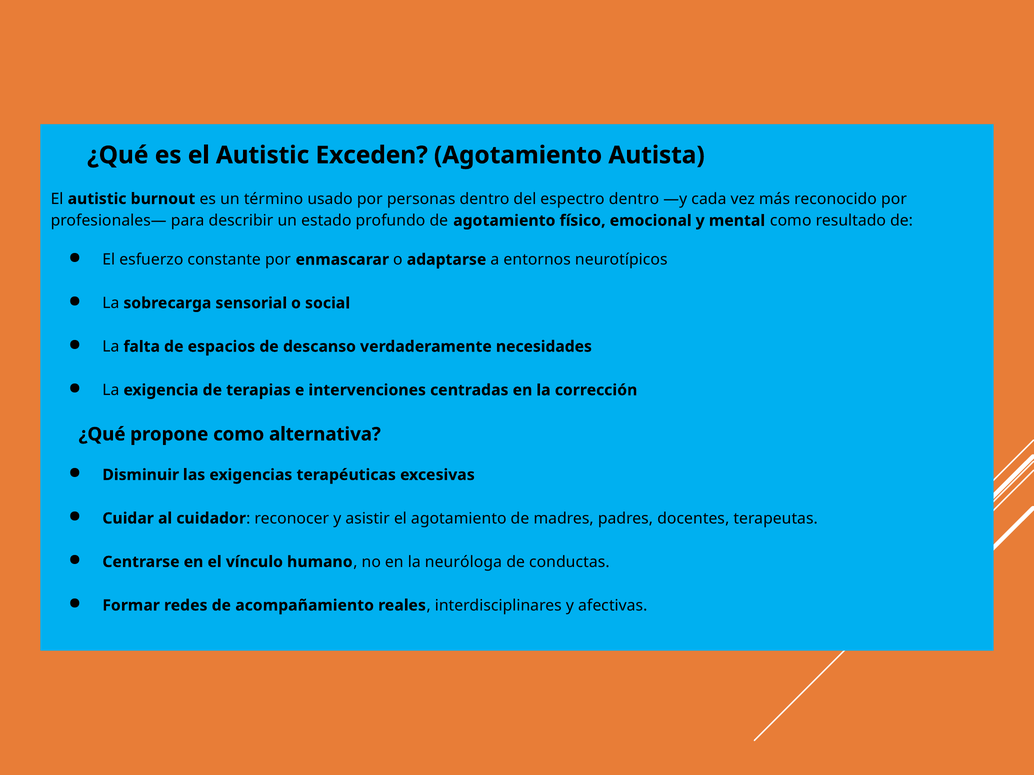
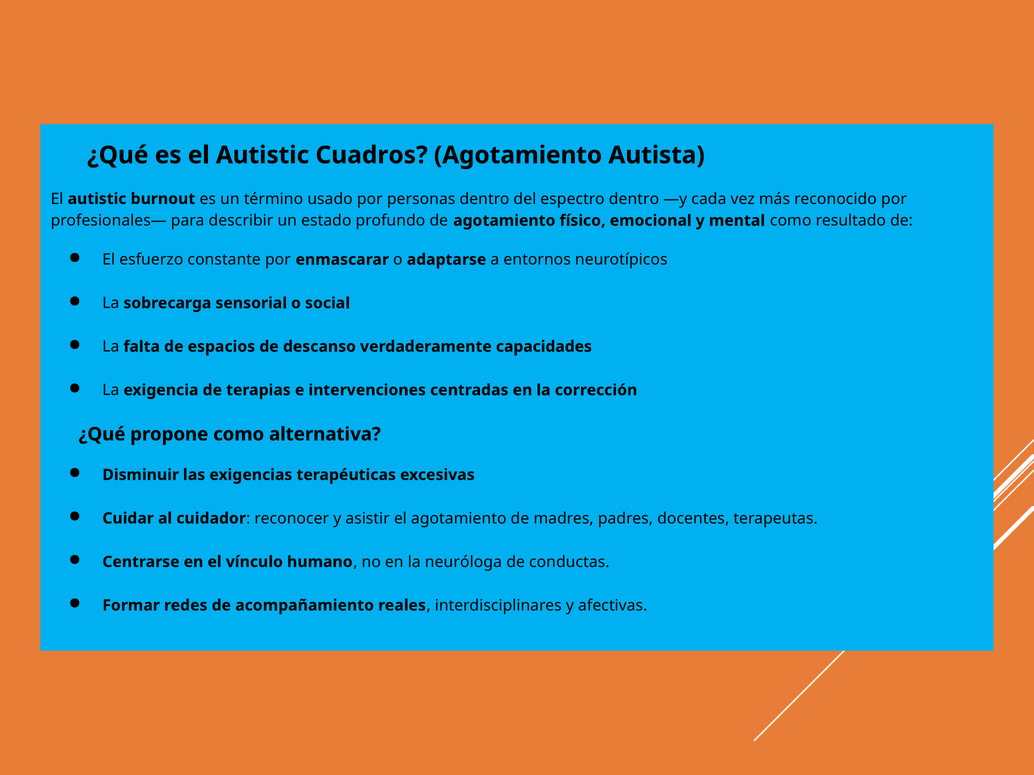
Exceden: Exceden -> Cuadros
necesidades: necesidades -> capacidades
